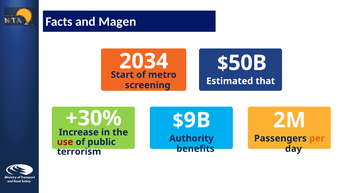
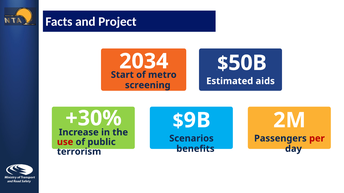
Magen: Magen -> Project
that: that -> aids
Authority: Authority -> Scenarios
per colour: orange -> red
